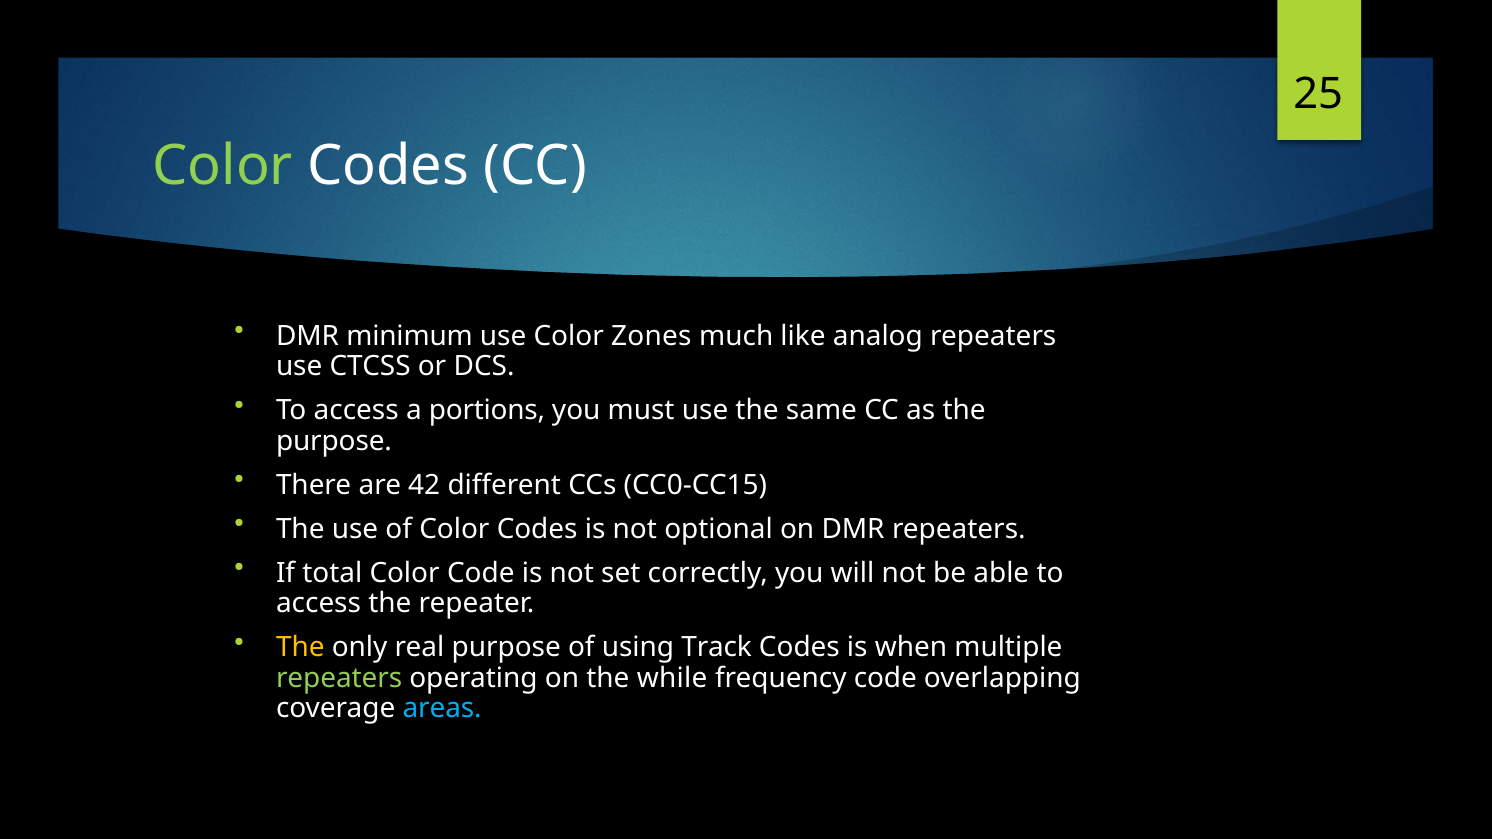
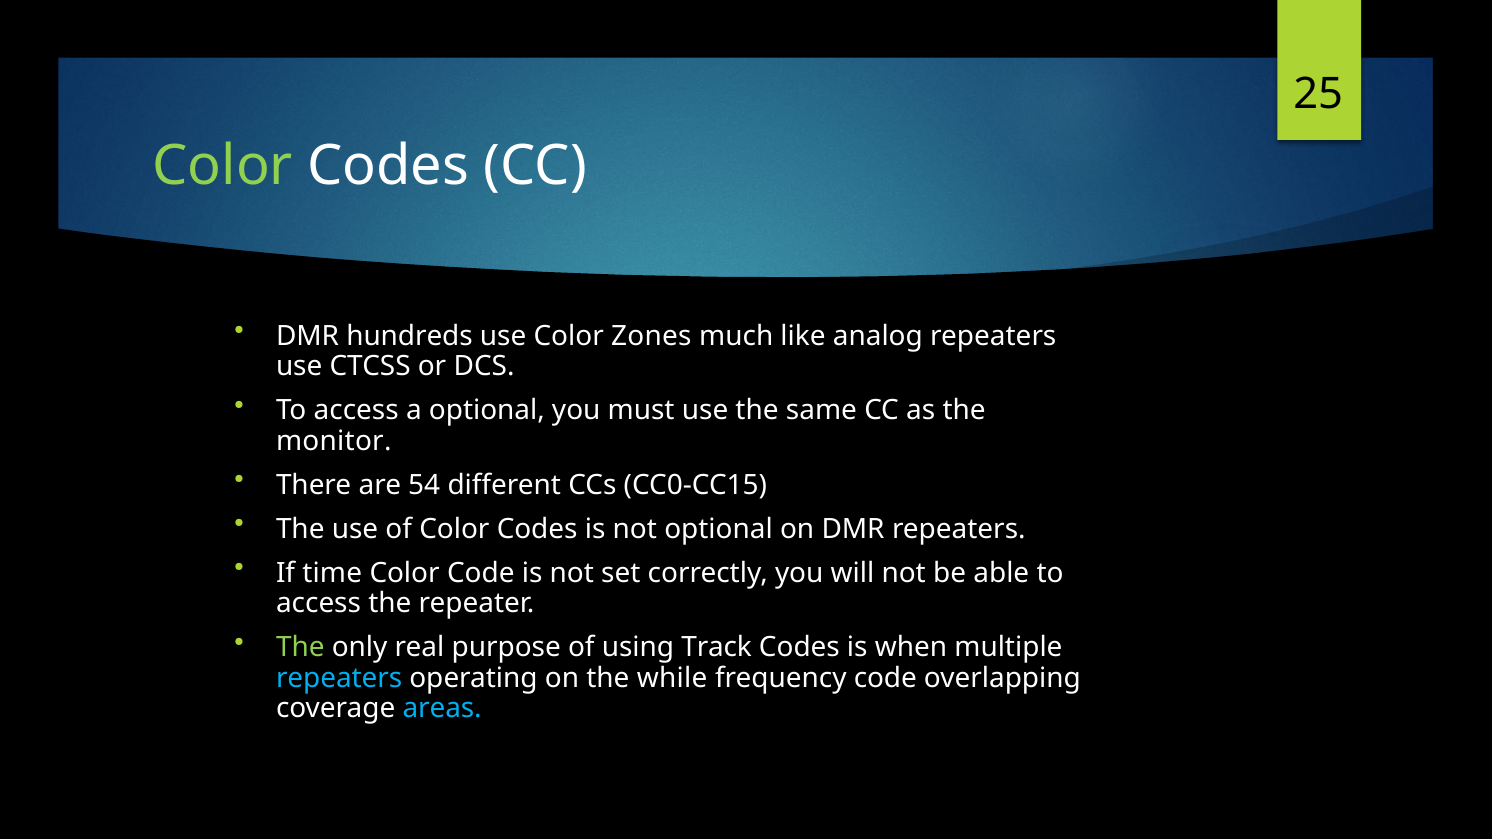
minimum: minimum -> hundreds
a portions: portions -> optional
purpose at (334, 441): purpose -> monitor
42: 42 -> 54
total: total -> time
The at (300, 648) colour: yellow -> light green
repeaters at (339, 678) colour: light green -> light blue
